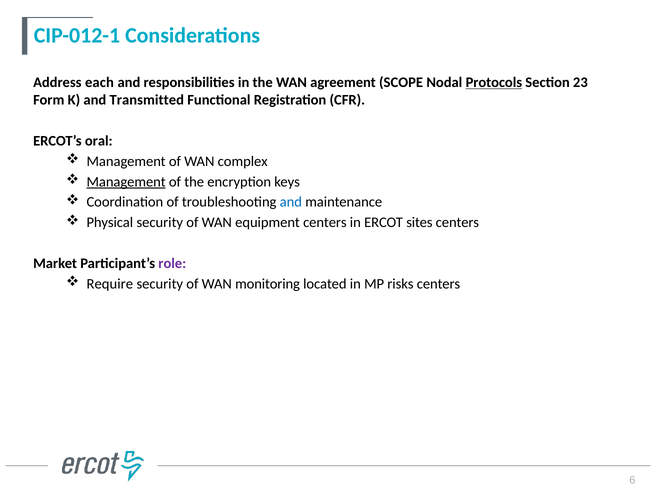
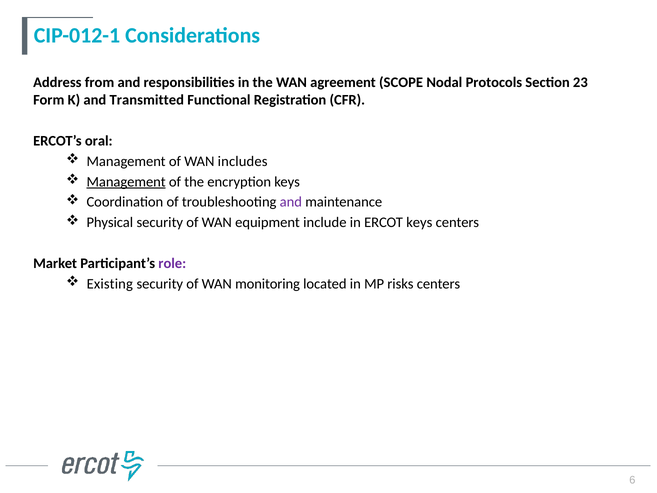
each: each -> from
Protocols underline: present -> none
complex: complex -> includes
and at (291, 202) colour: blue -> purple
equipment centers: centers -> include
ERCOT sites: sites -> keys
Require: Require -> Existing
